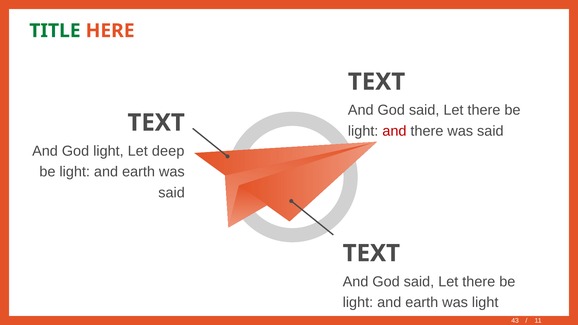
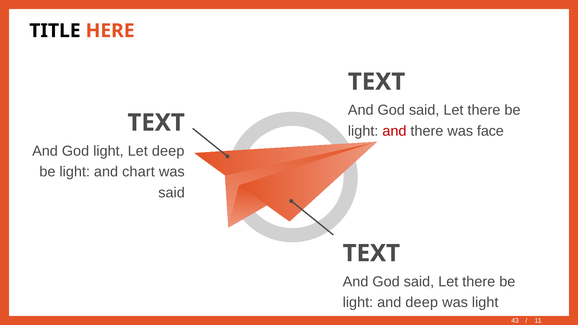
TITLE colour: green -> black
there was said: said -> face
earth at (139, 172): earth -> chart
earth at (422, 303): earth -> deep
